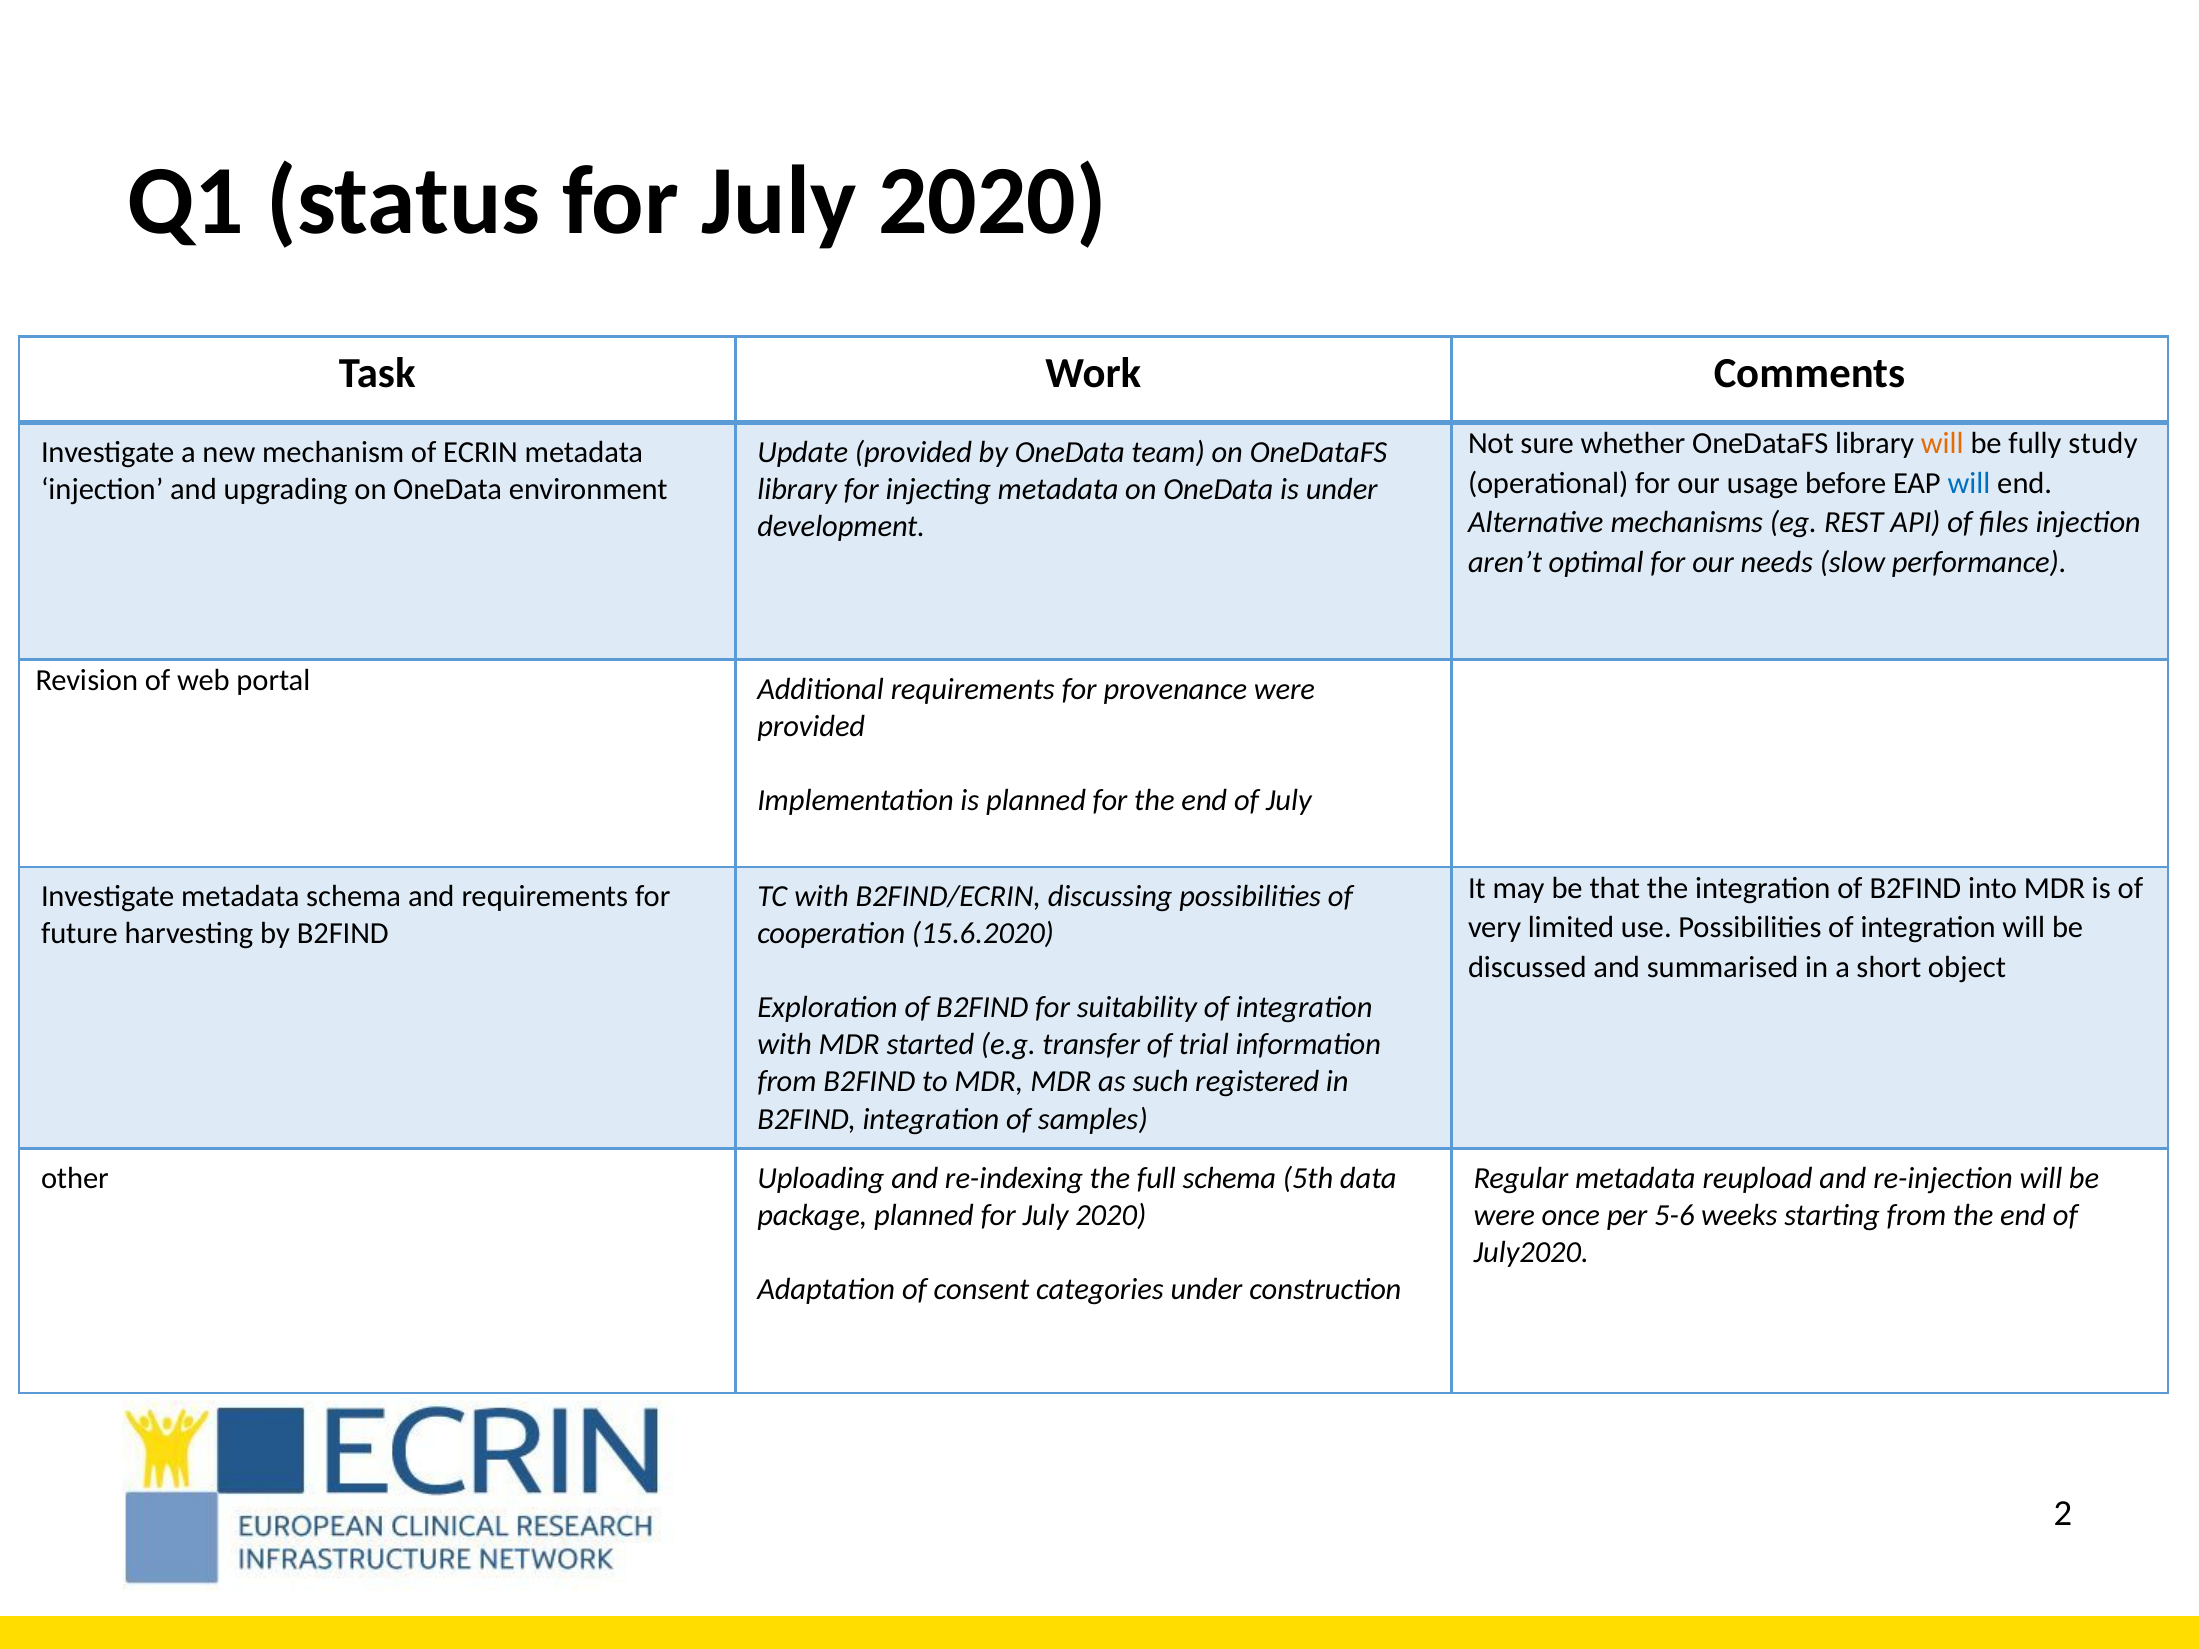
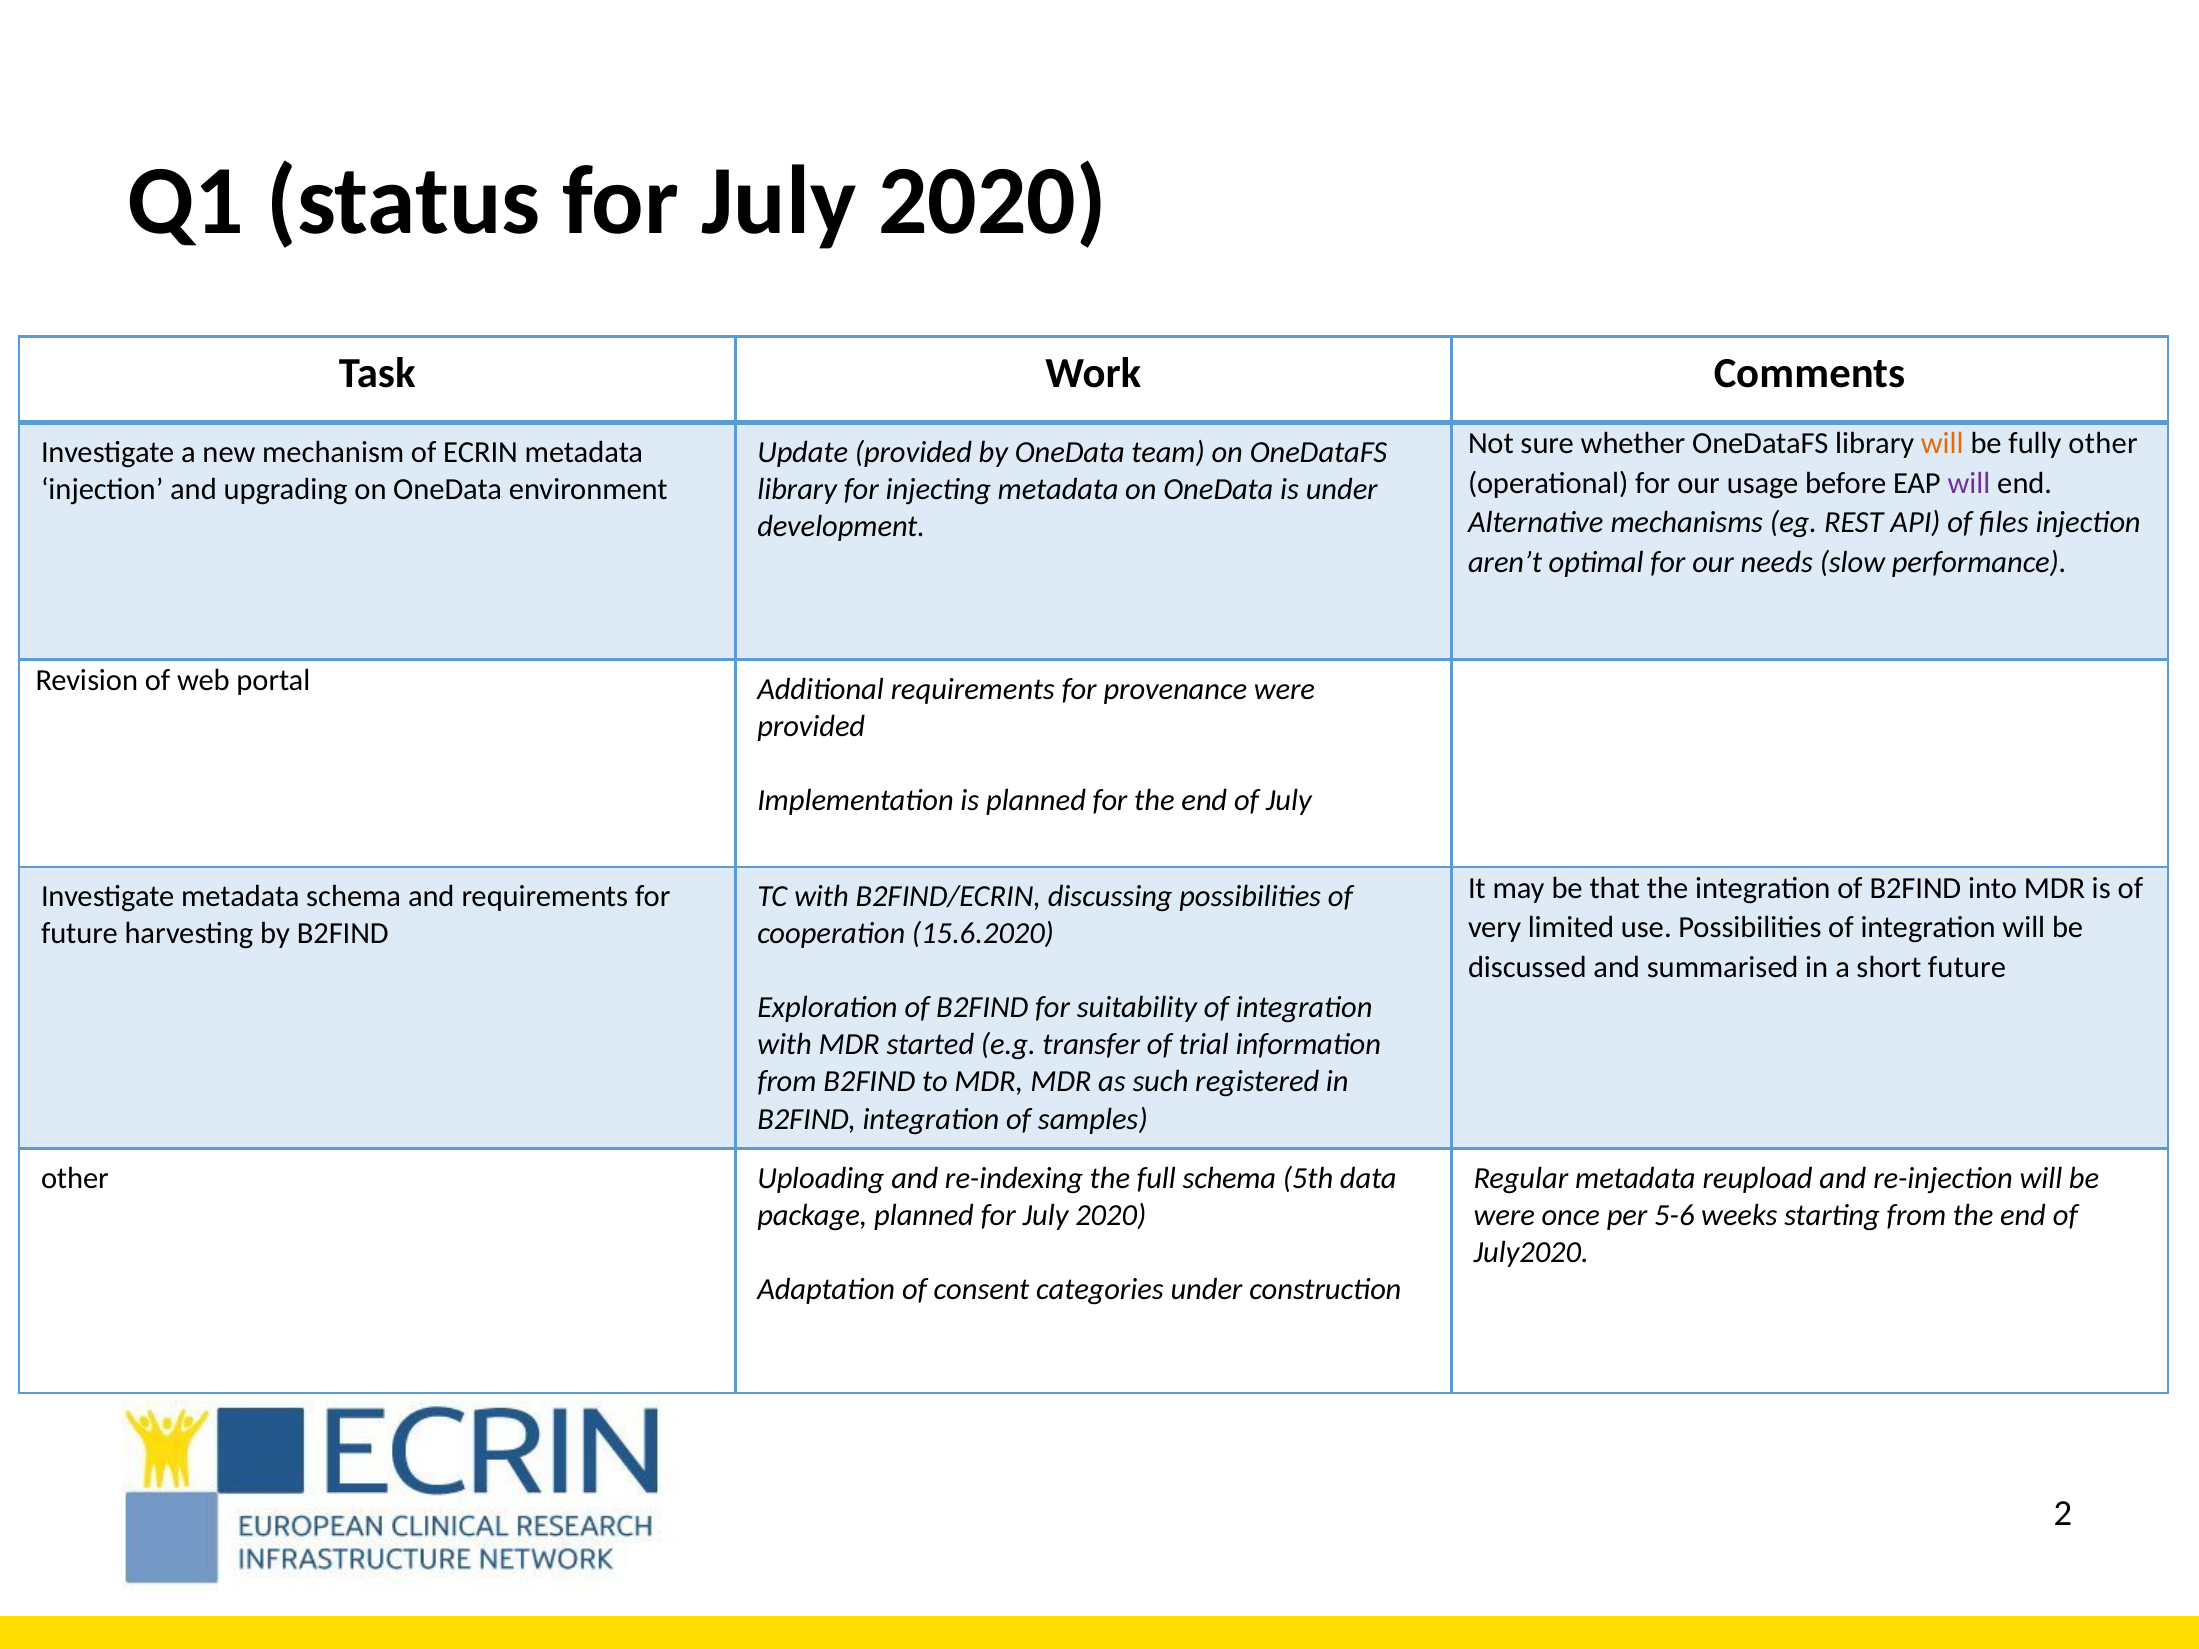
fully study: study -> other
will at (1969, 483) colour: blue -> purple
short object: object -> future
